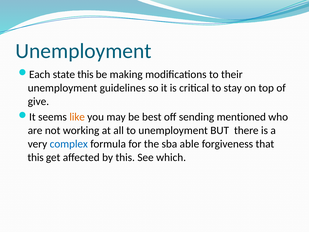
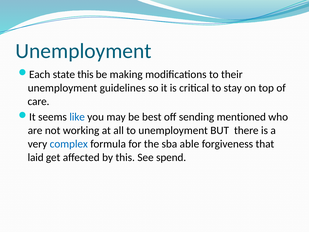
give: give -> care
like colour: orange -> blue
this at (36, 157): this -> laid
which: which -> spend
